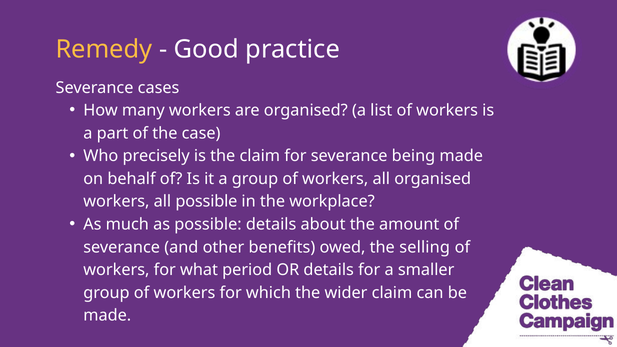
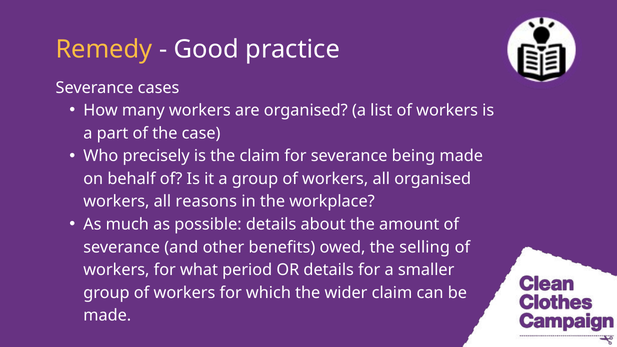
all possible: possible -> reasons
